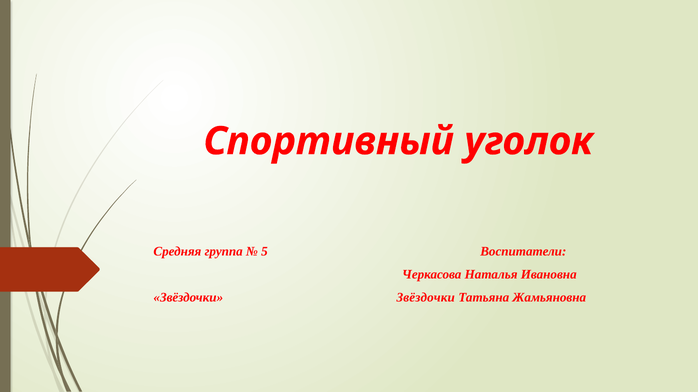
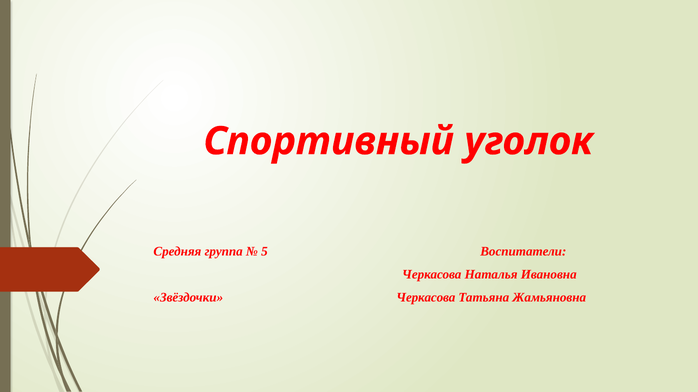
Звёздочки Звёздочки: Звёздочки -> Черкасова
